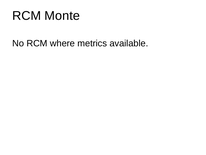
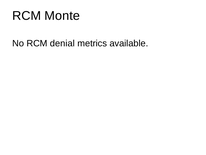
where: where -> denial
